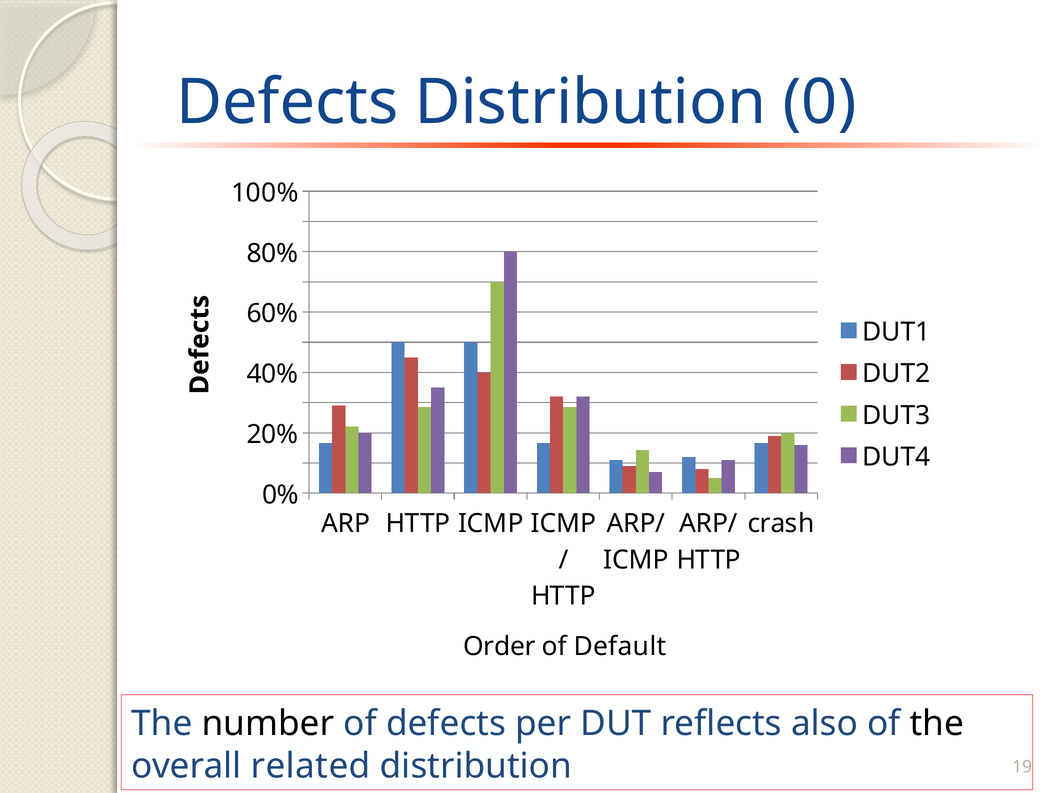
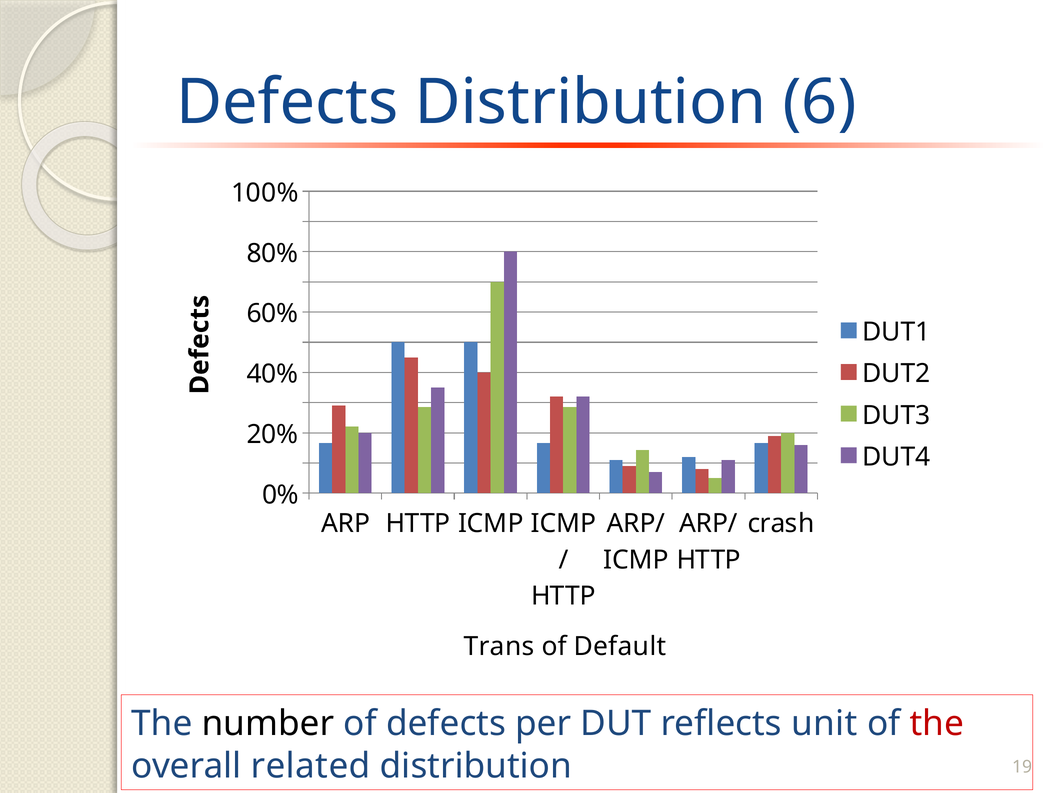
0: 0 -> 6
Order: Order -> Trans
also: also -> unit
the at (937, 723) colour: black -> red
